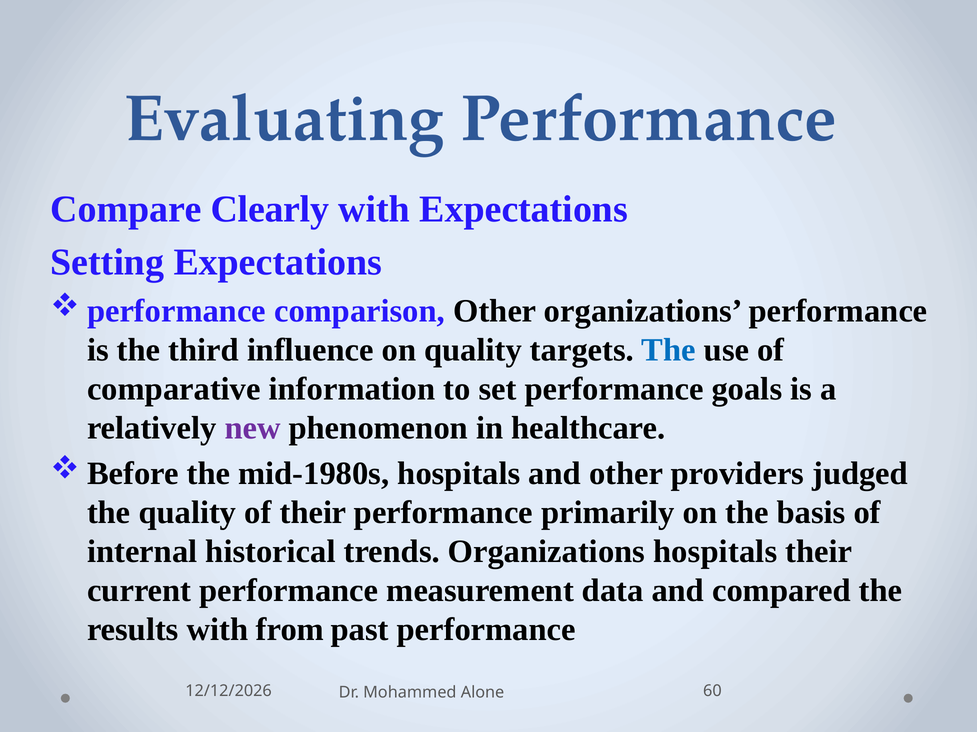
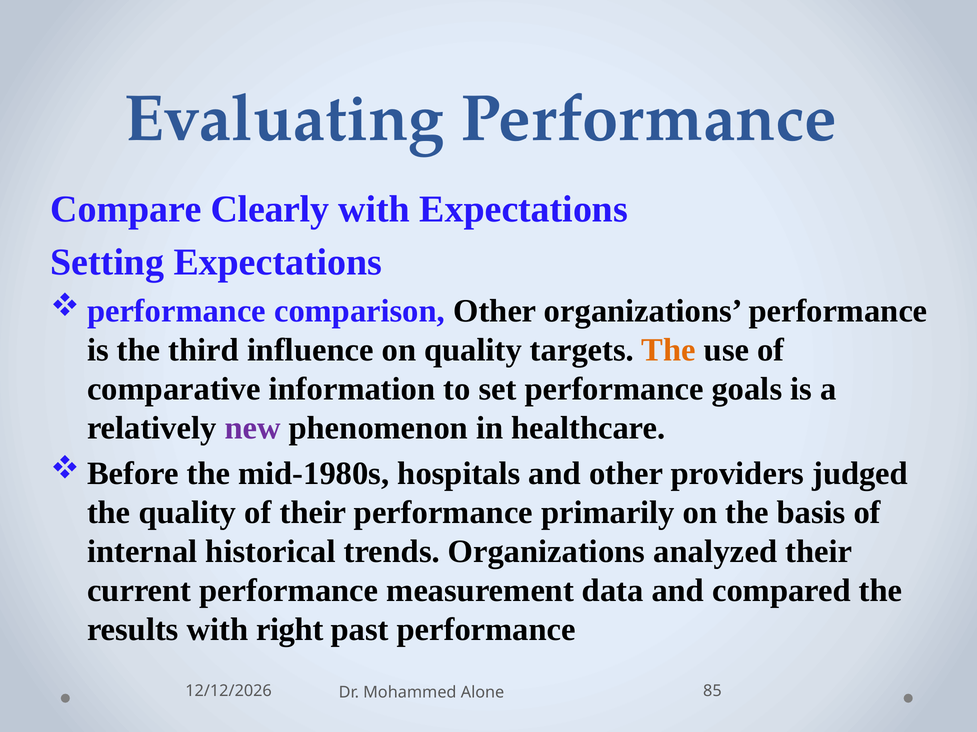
The at (669, 350) colour: blue -> orange
Organizations hospitals: hospitals -> analyzed
from: from -> right
60: 60 -> 85
